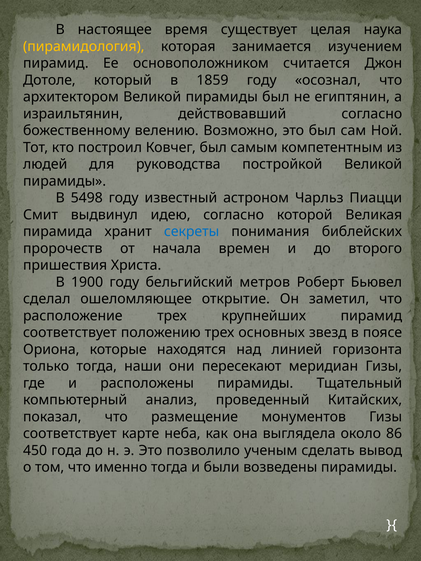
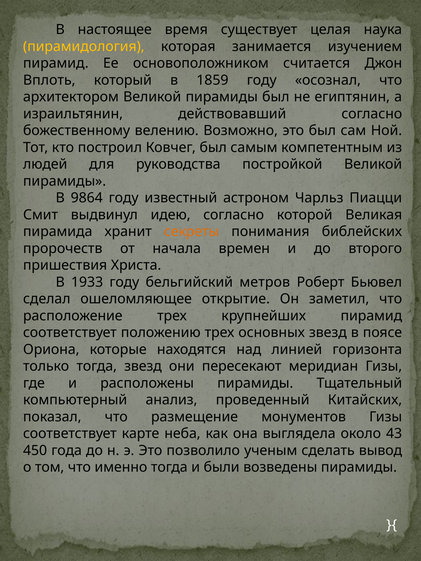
Дотоле: Дотоле -> Вплоть
5498: 5498 -> 9864
секреты colour: blue -> orange
1900: 1900 -> 1933
тогда наши: наши -> звезд
86: 86 -> 43
